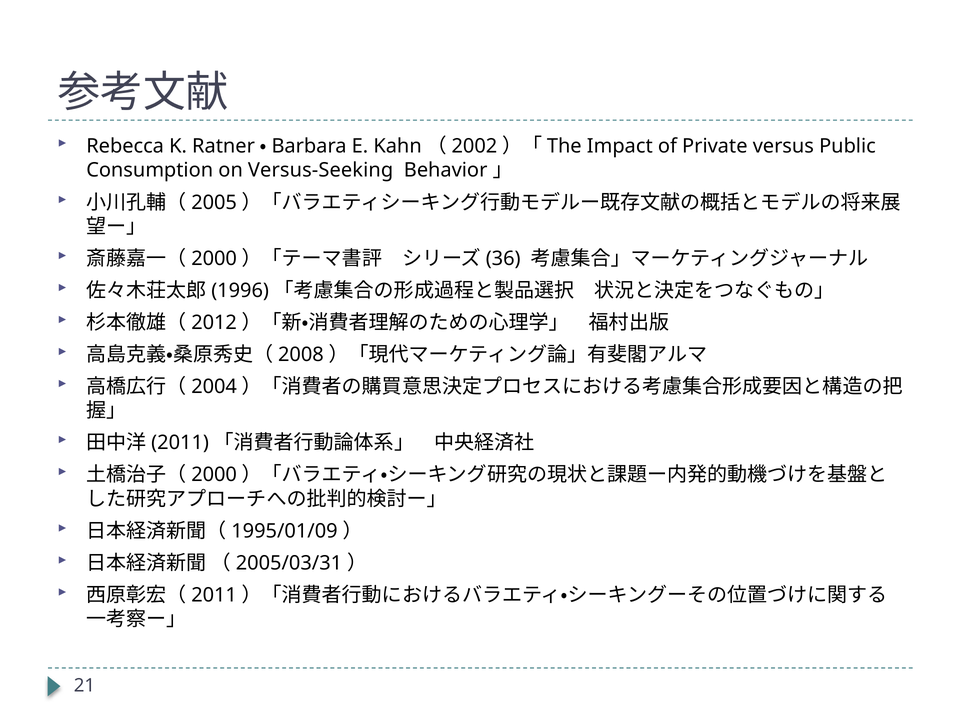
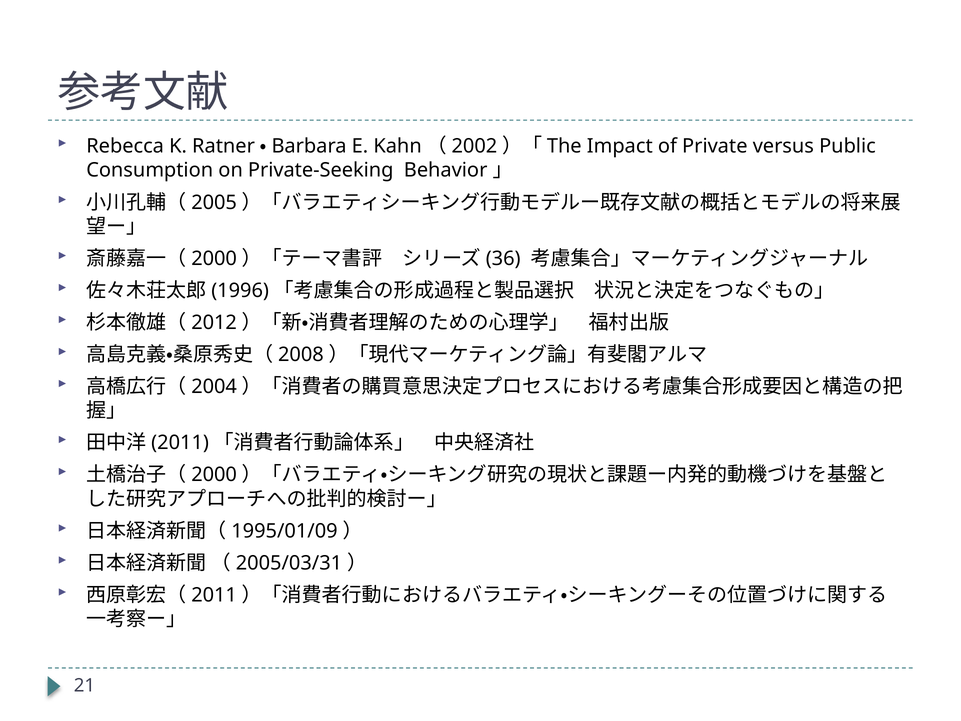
Versus-Seeking: Versus-Seeking -> Private-Seeking
